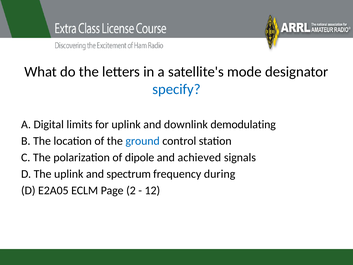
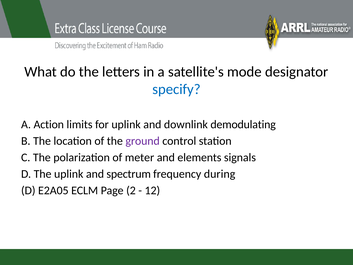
Digital: Digital -> Action
ground colour: blue -> purple
dipole: dipole -> meter
achieved: achieved -> elements
